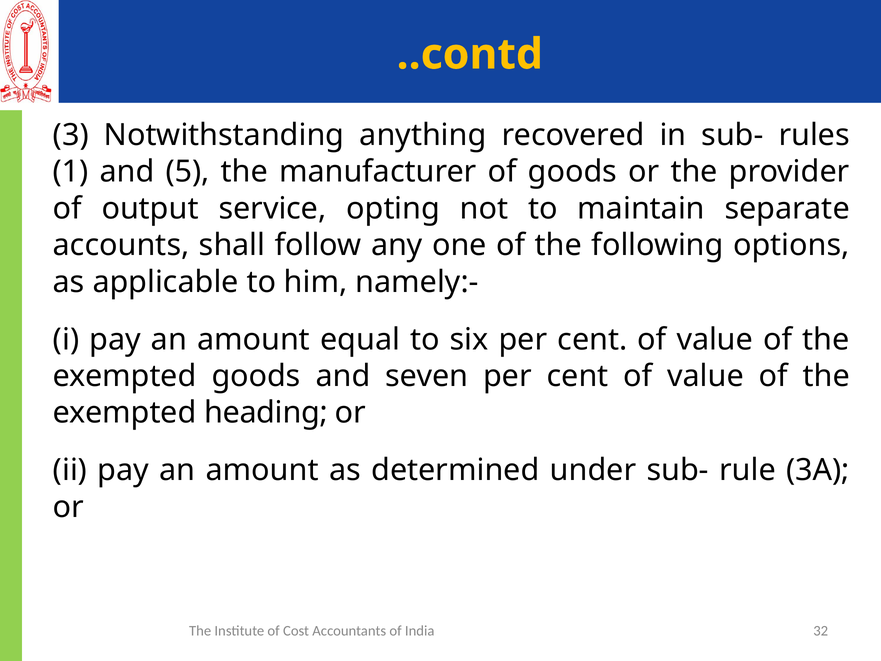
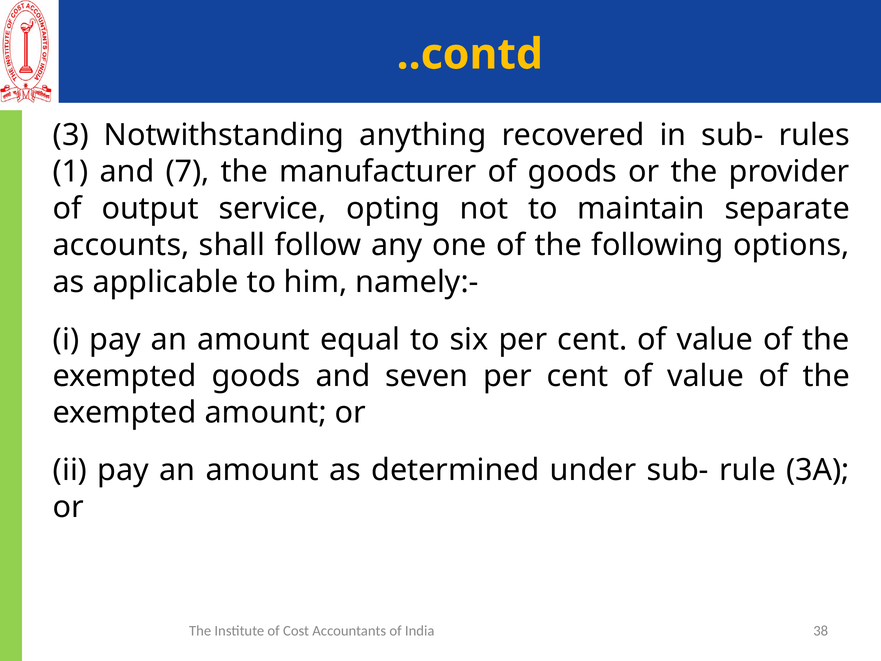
5: 5 -> 7
exempted heading: heading -> amount
32: 32 -> 38
